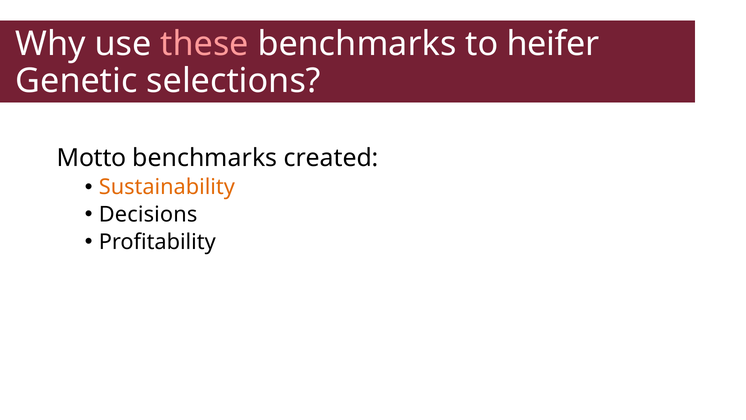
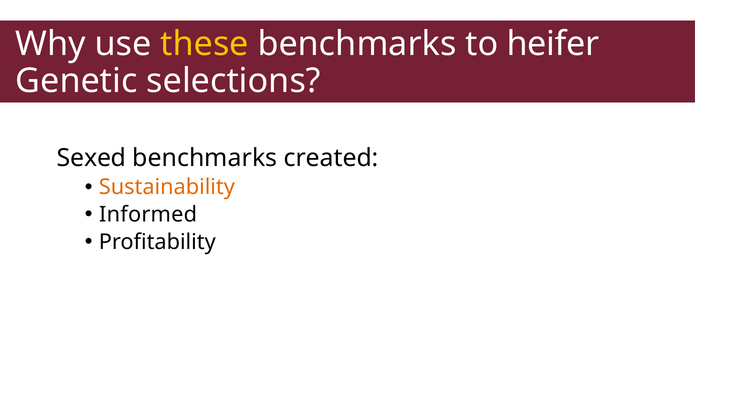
these colour: pink -> yellow
Motto: Motto -> Sexed
Decisions: Decisions -> Informed
